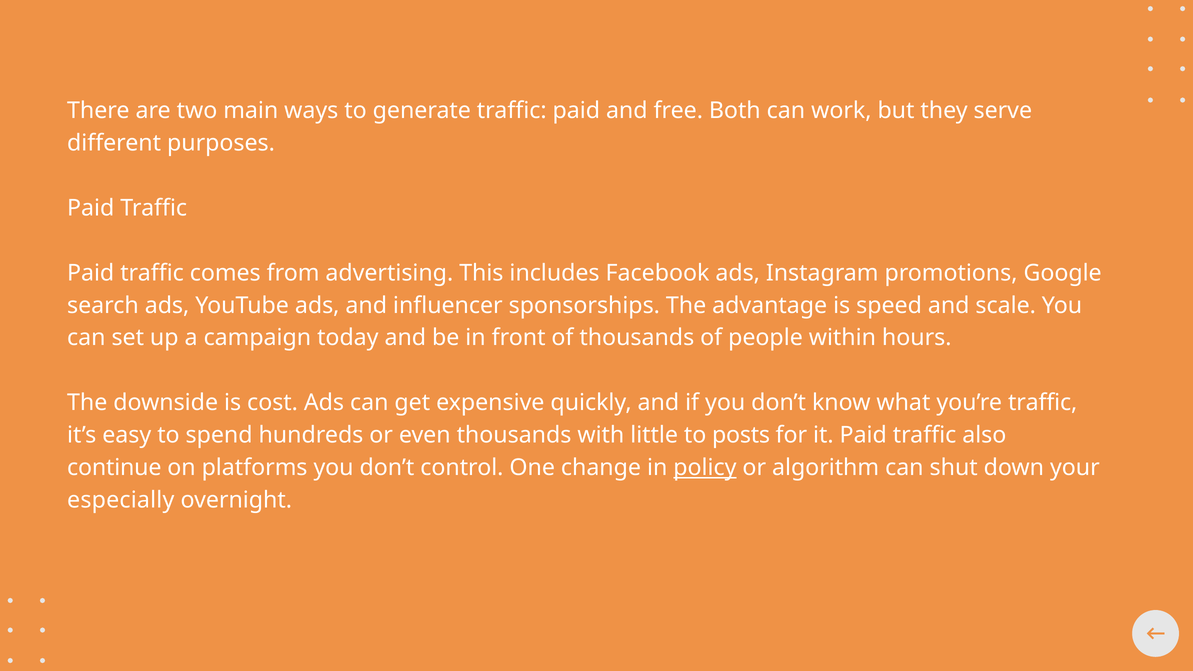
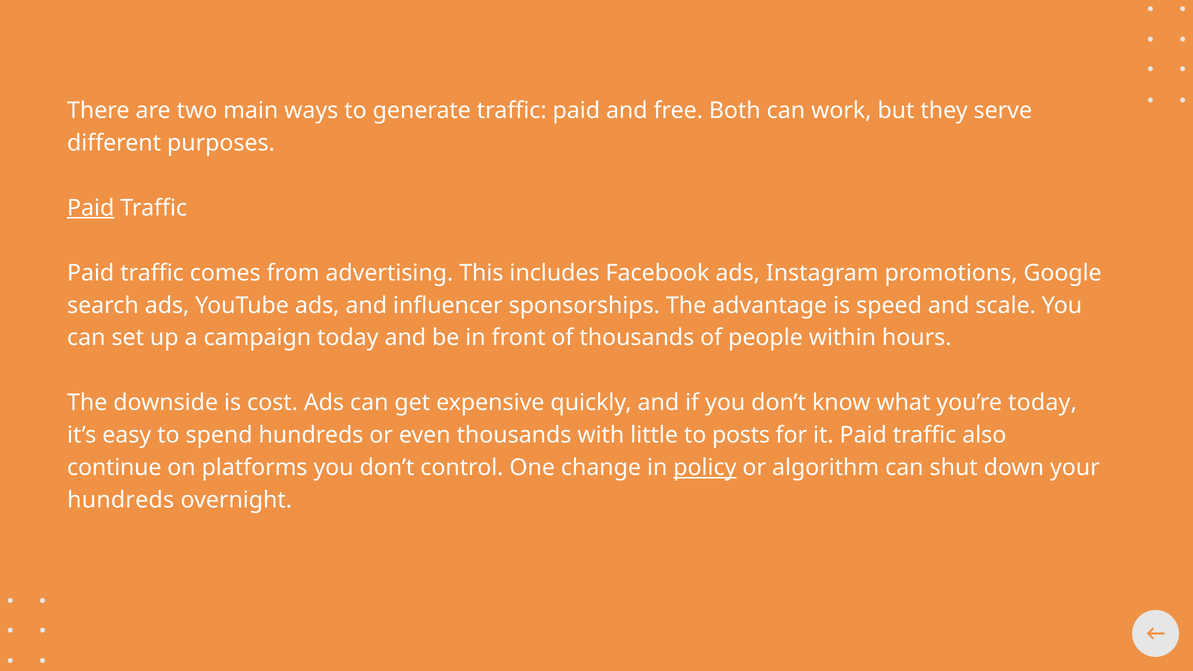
Paid at (91, 208) underline: none -> present
you’re traffic: traffic -> today
especially at (121, 500): especially -> hundreds
